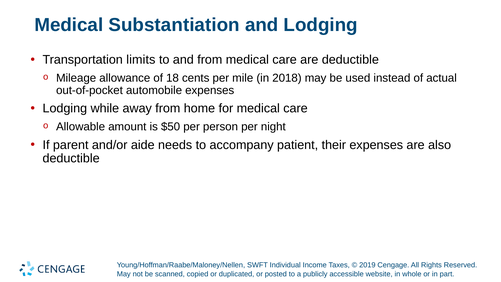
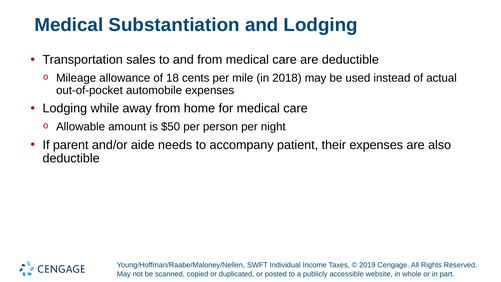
limits: limits -> sales
